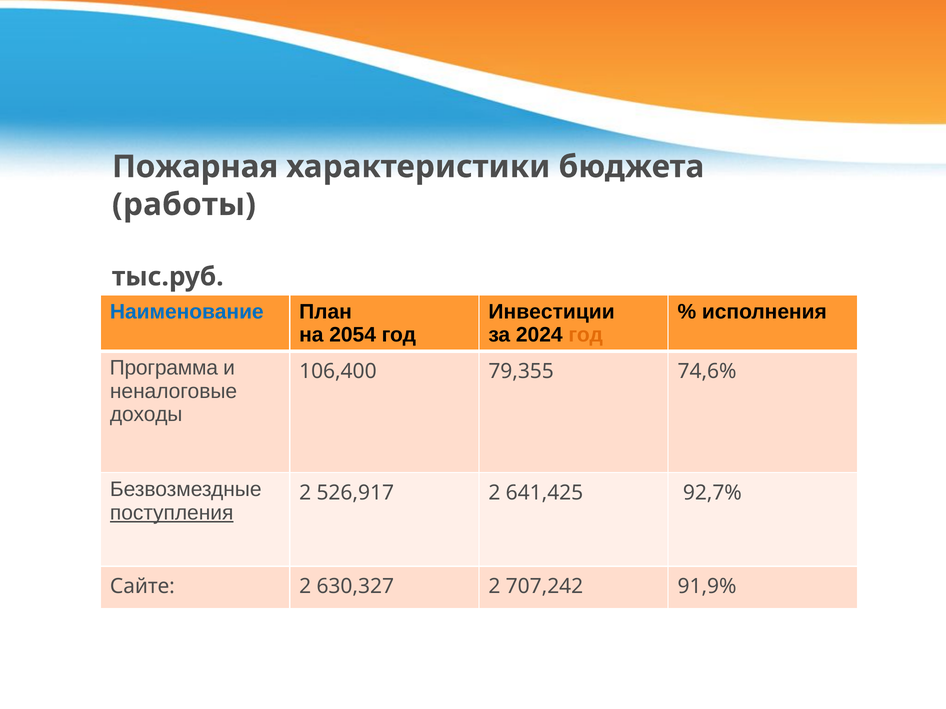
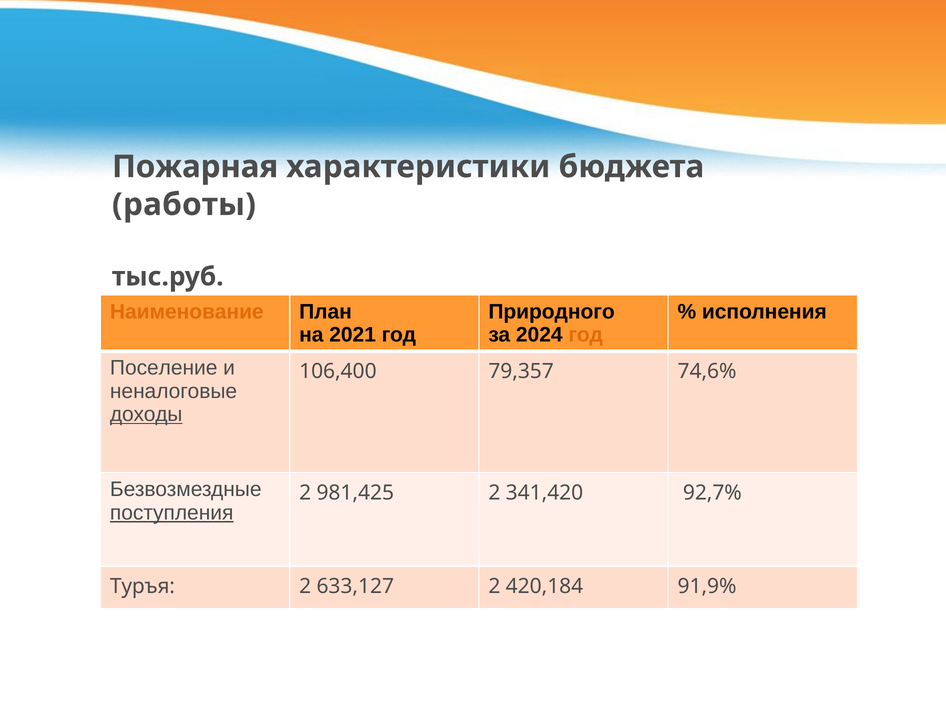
Наименование colour: blue -> orange
Инвестиции: Инвестиции -> Природного
2054: 2054 -> 2021
Программа: Программа -> Поселение
79,355: 79,355 -> 79,357
доходы underline: none -> present
526,917: 526,917 -> 981,425
641,425: 641,425 -> 341,420
Сайте: Сайте -> Туръя
630,327: 630,327 -> 633,127
707,242: 707,242 -> 420,184
